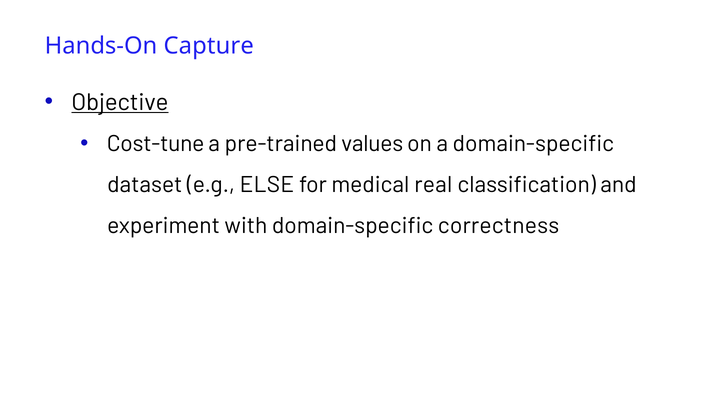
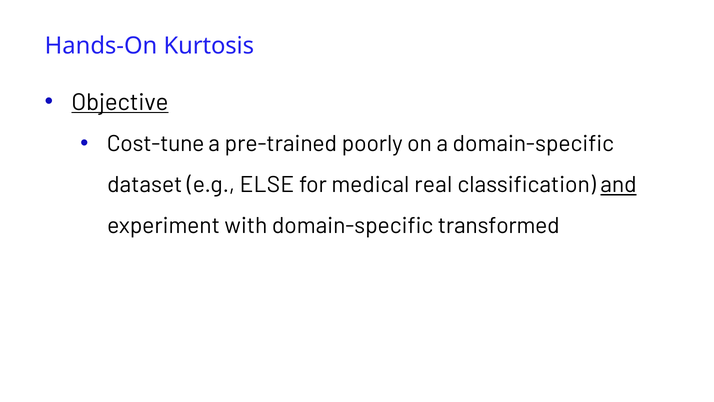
Capture: Capture -> Kurtosis
values: values -> poorly
and underline: none -> present
correctness: correctness -> transformed
